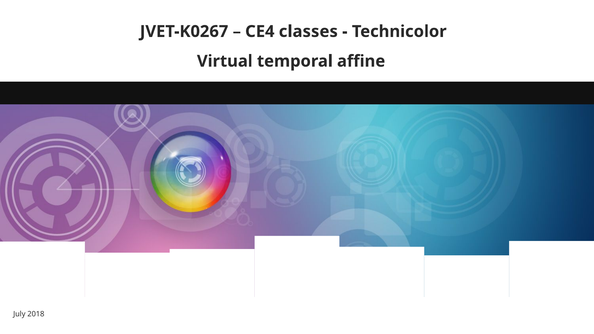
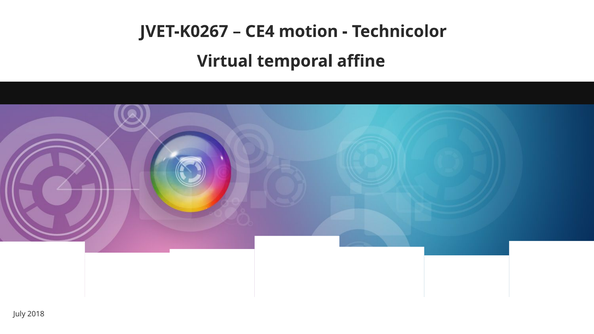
classes: classes -> motion
